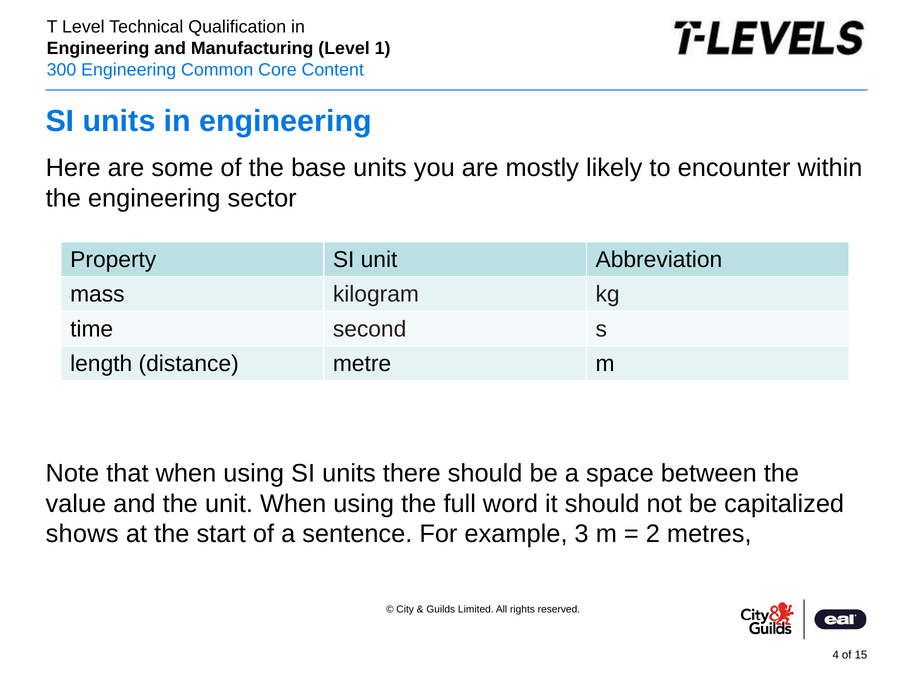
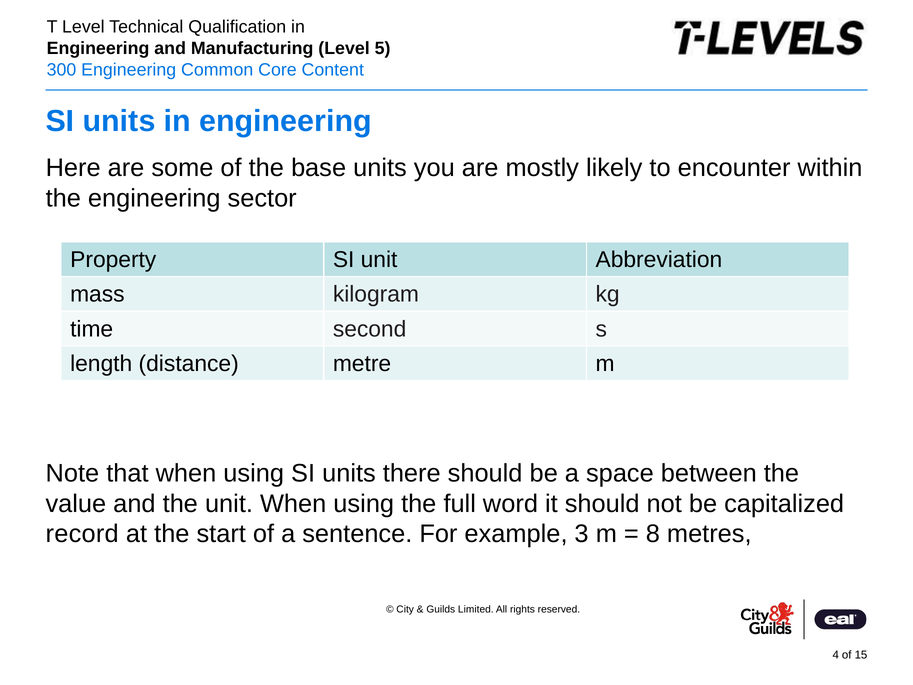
1: 1 -> 5
shows: shows -> record
2: 2 -> 8
